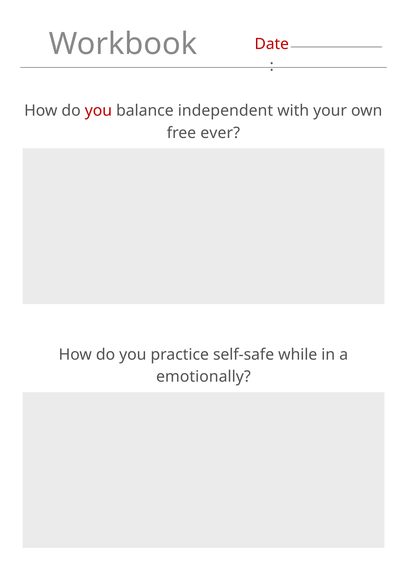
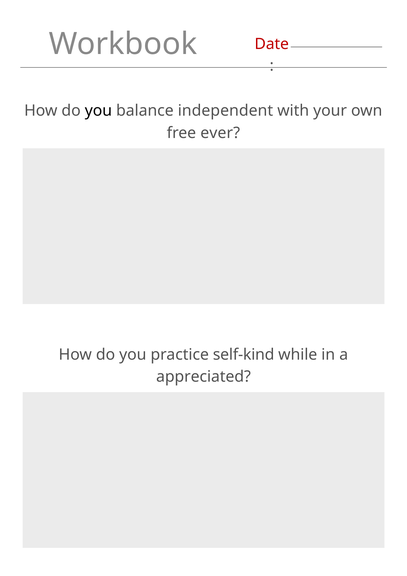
you at (98, 111) colour: red -> black
self-safe: self-safe -> self-kind
emotionally: emotionally -> appreciated
